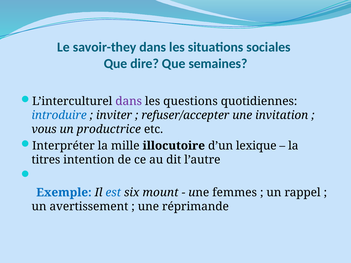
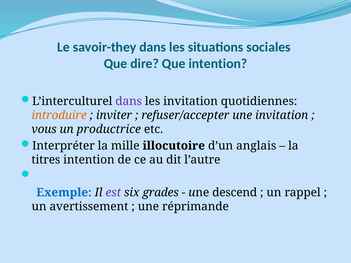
Que semaines: semaines -> intention
les questions: questions -> invitation
introduire colour: blue -> orange
lexique: lexique -> anglais
est colour: blue -> purple
mount: mount -> grades
femmes: femmes -> descend
